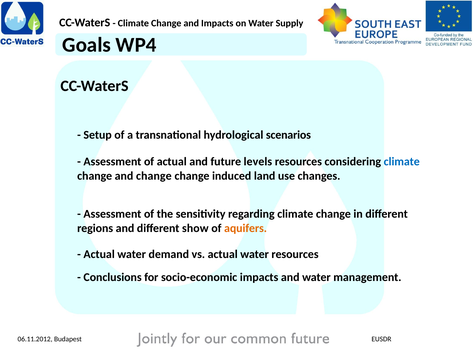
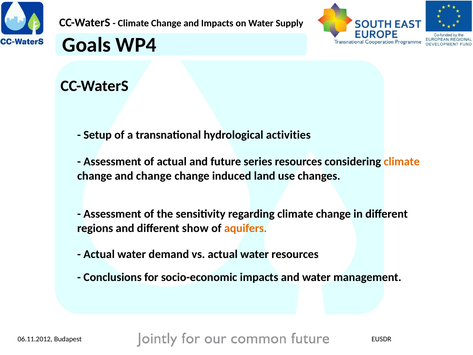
scenarios: scenarios -> activities
levels: levels -> series
climate at (402, 161) colour: blue -> orange
